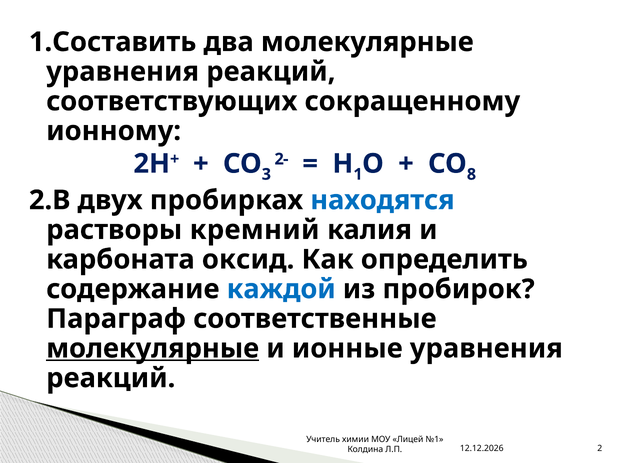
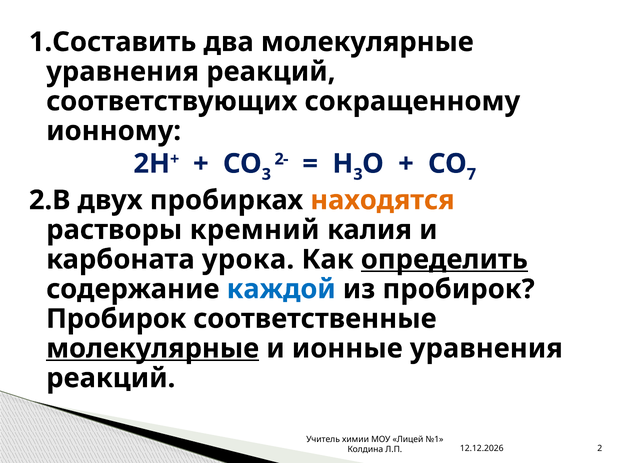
1 at (358, 174): 1 -> 3
8: 8 -> 7
находятся colour: blue -> orange
оксид: оксид -> урока
определить underline: none -> present
Параграф at (116, 319): Параграф -> Пробирок
